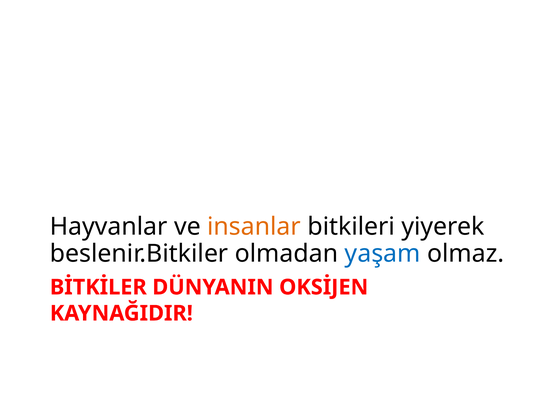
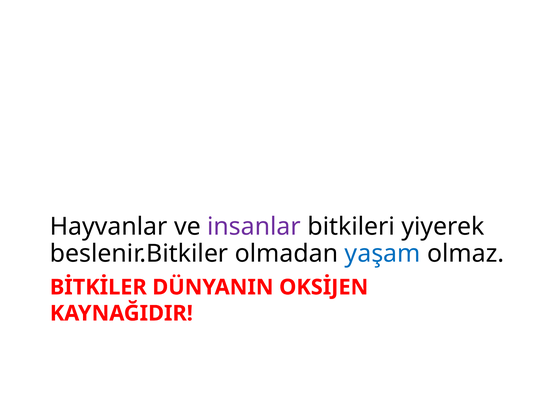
insanlar colour: orange -> purple
